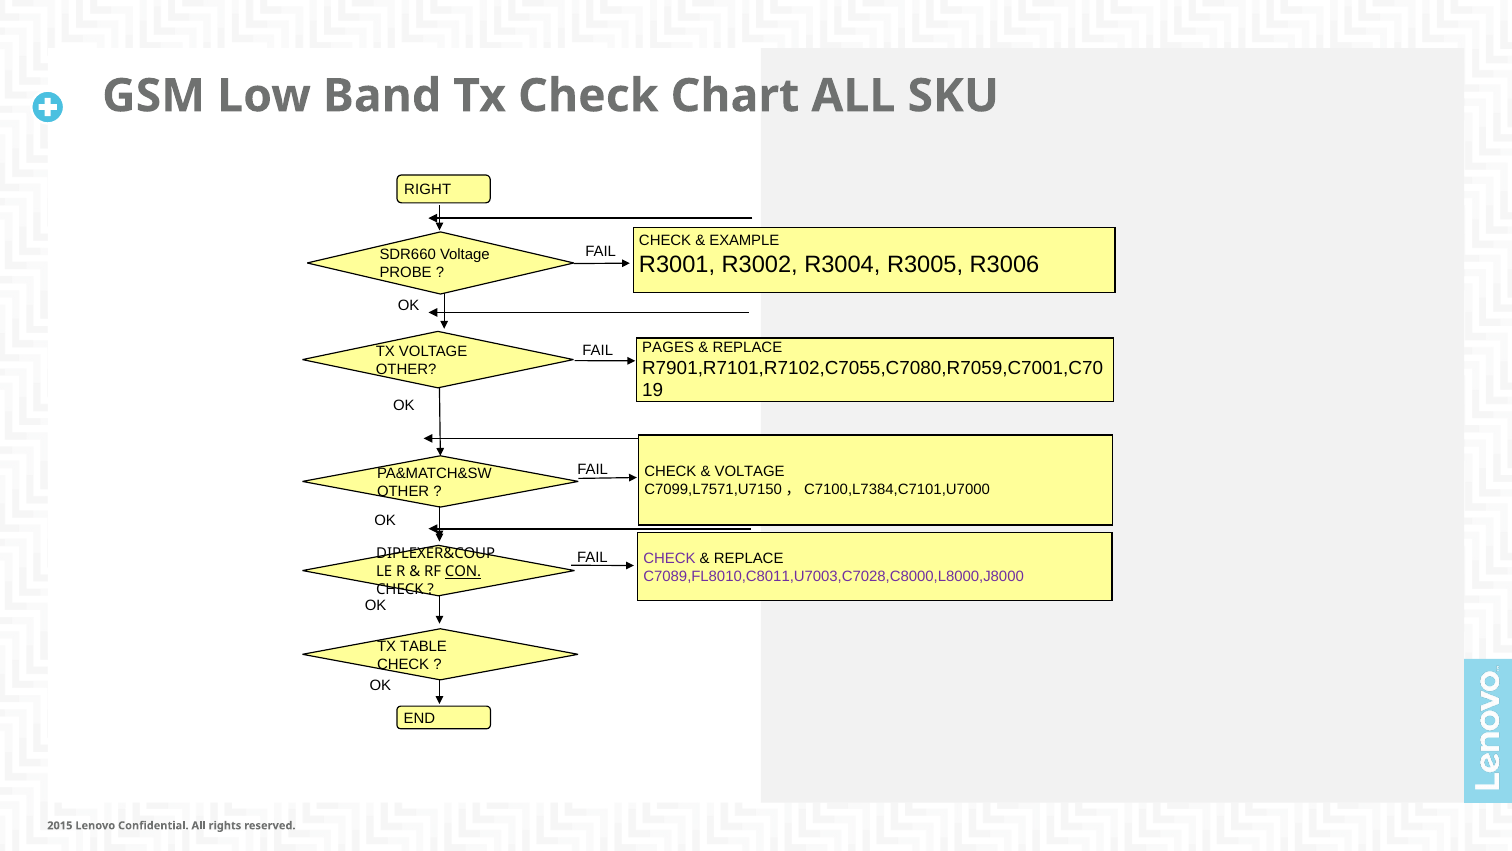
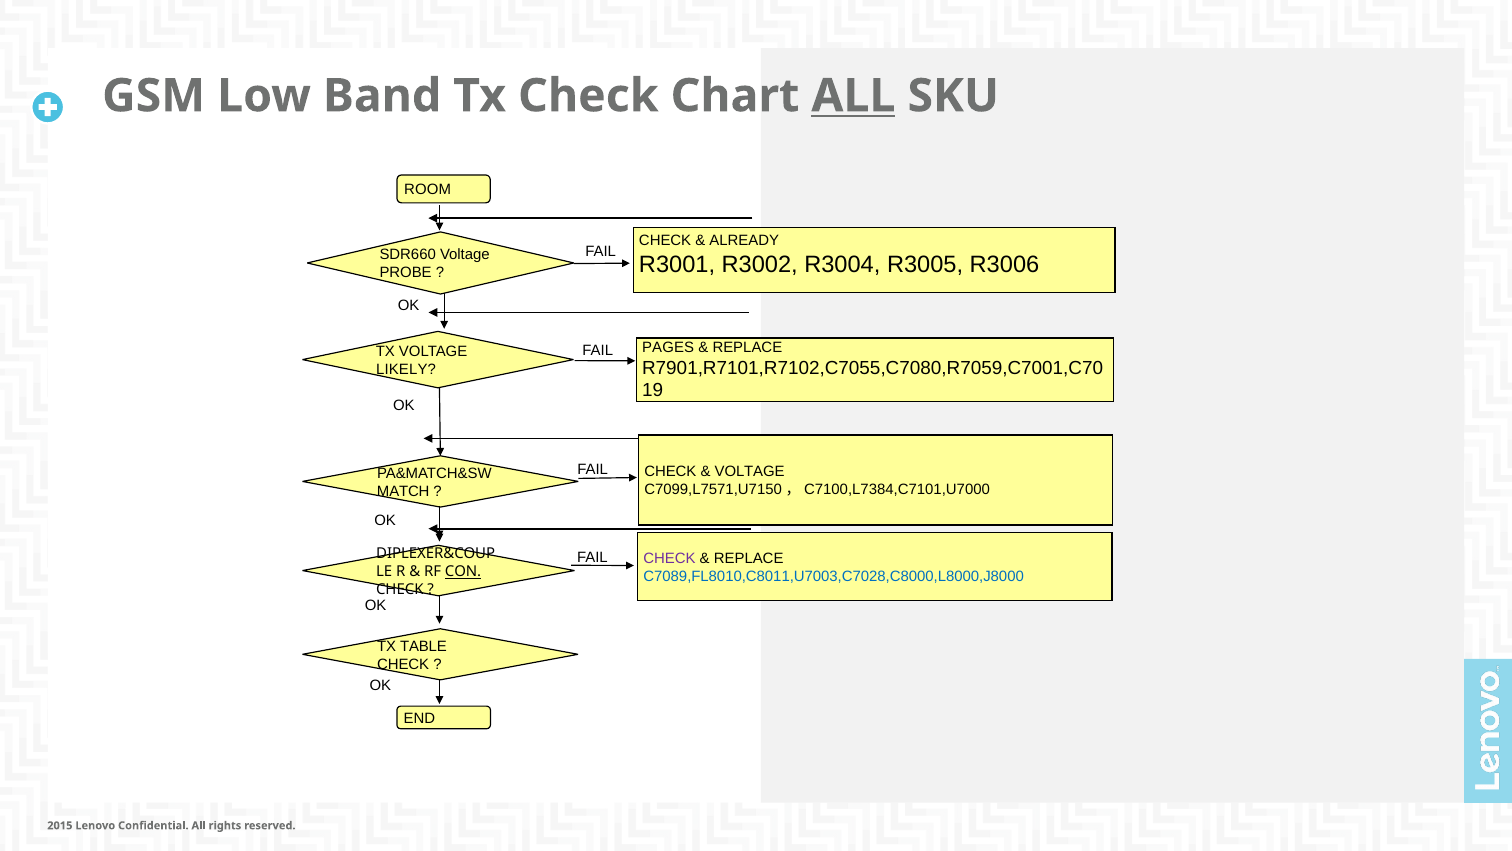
ALL at (853, 96) underline: none -> present
RIGHT: RIGHT -> ROOM
EXAMPLE: EXAMPLE -> ALREADY
OTHER at (406, 369): OTHER -> LIKELY
OTHER at (403, 491): OTHER -> MATCH
C7089,FL8010,C8011,U7003,C7028,C8000,L8000,J8000 colour: purple -> blue
